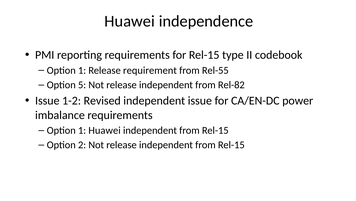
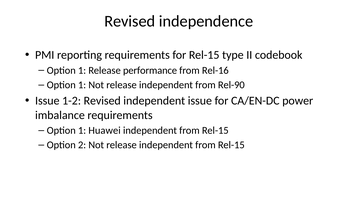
Huawei at (130, 21): Huawei -> Revised
requirement: requirement -> performance
Rel-55: Rel-55 -> Rel-16
5 at (82, 85): 5 -> 1
Rel-82: Rel-82 -> Rel-90
